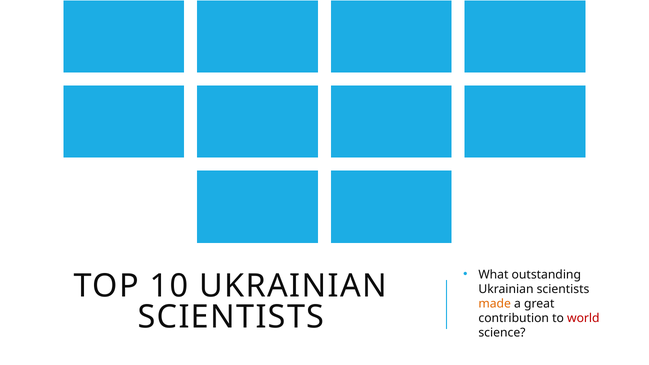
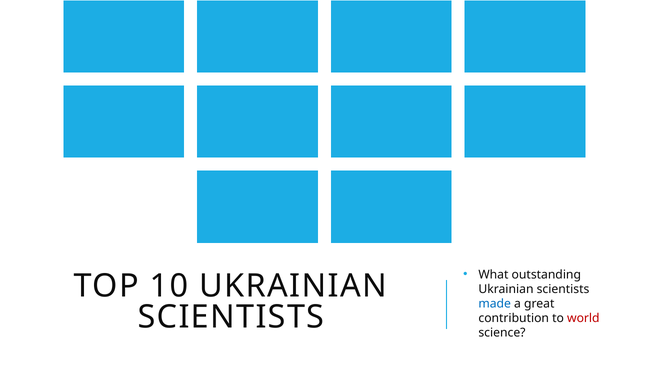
made colour: orange -> blue
